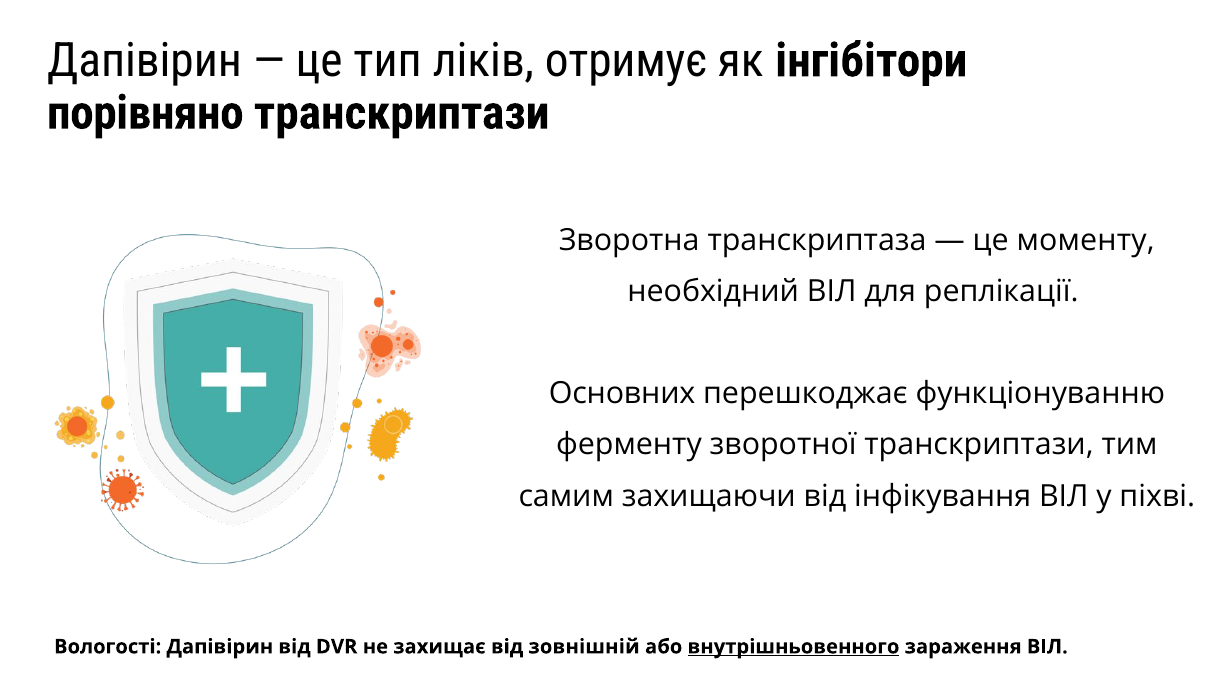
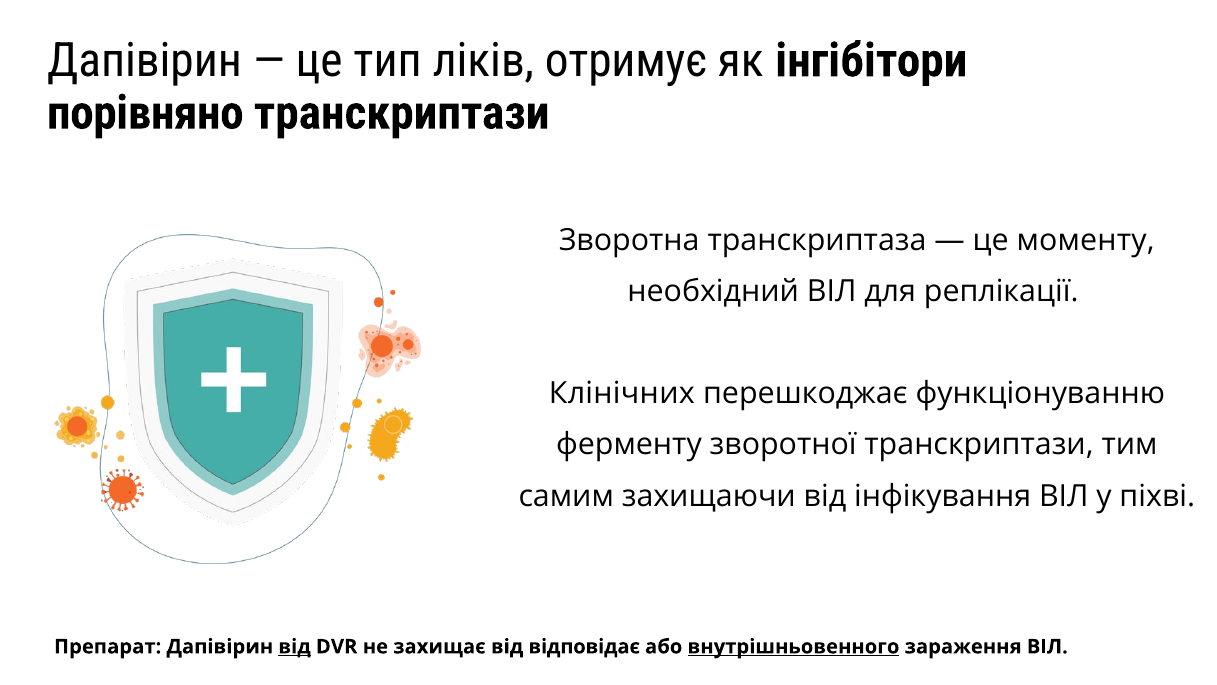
Основних: Основних -> Клінічних
Вологості: Вологості -> Препарат
від at (295, 646) underline: none -> present
зовнішній: зовнішній -> відповідає
